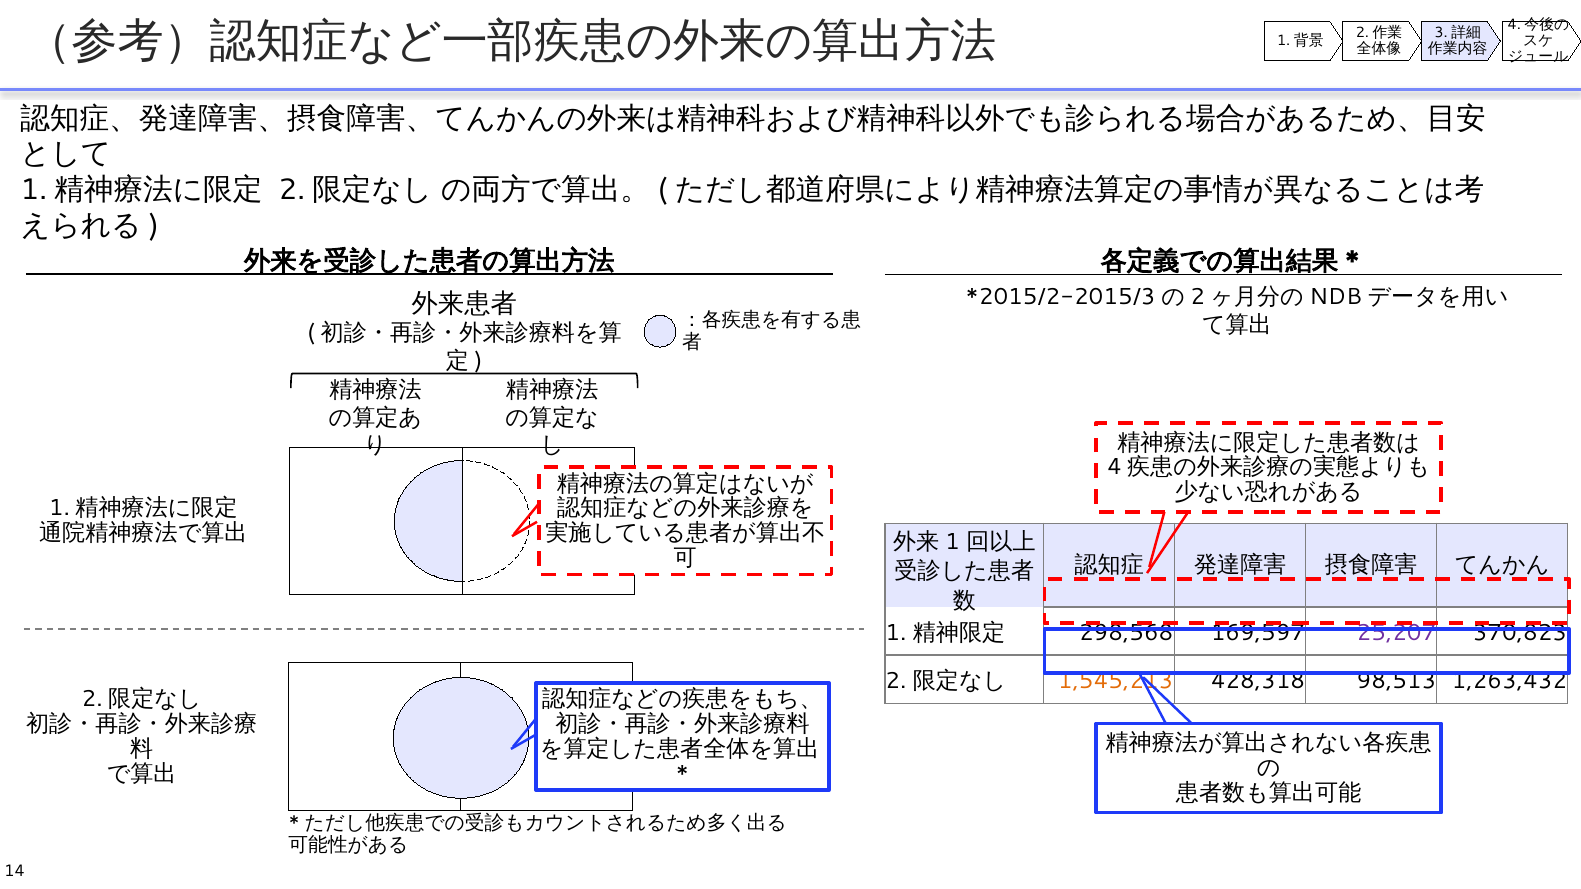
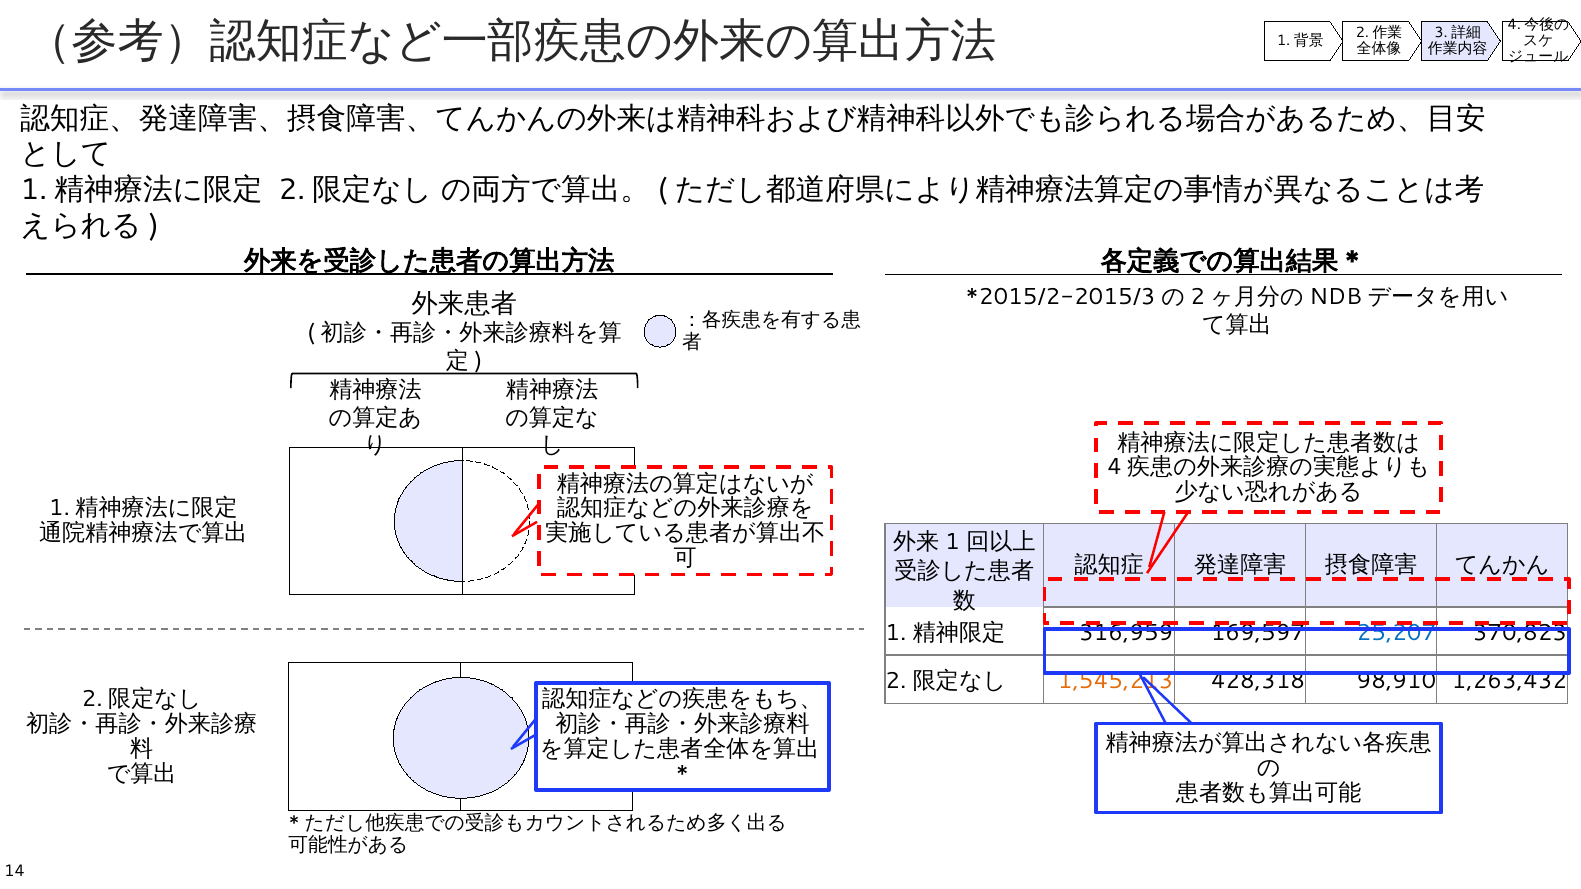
298,568: 298,568 -> 316,959
25,207 colour: purple -> blue
98,513: 98,513 -> 98,910
